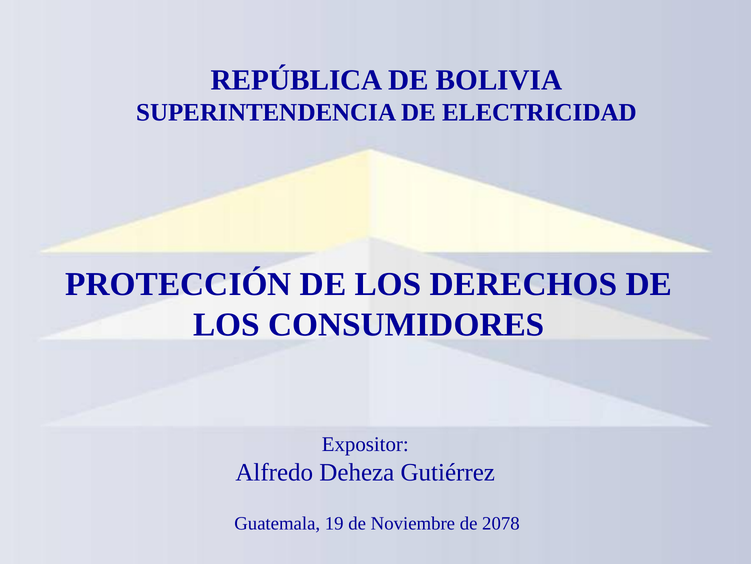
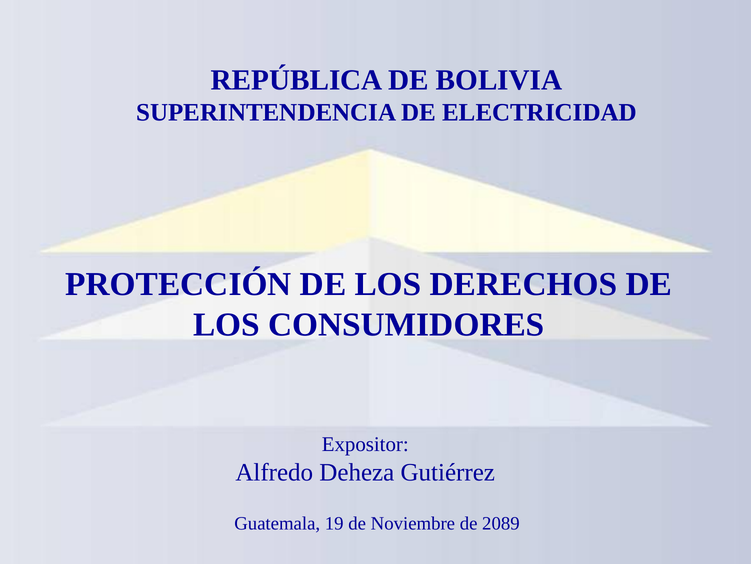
2078: 2078 -> 2089
